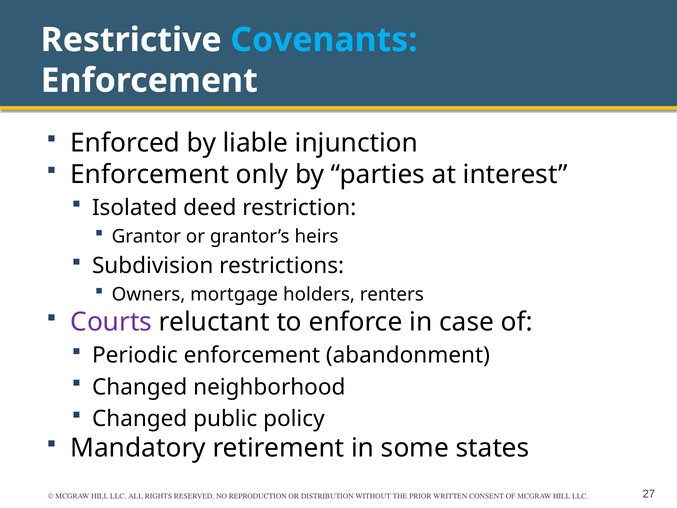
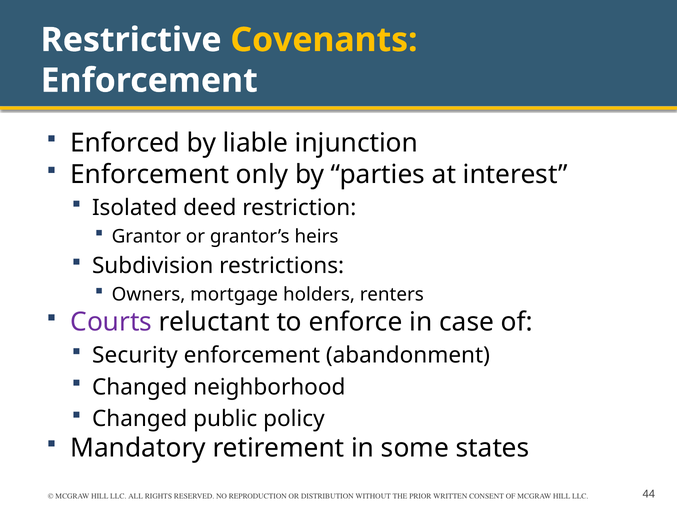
Covenants colour: light blue -> yellow
Periodic: Periodic -> Security
27: 27 -> 44
